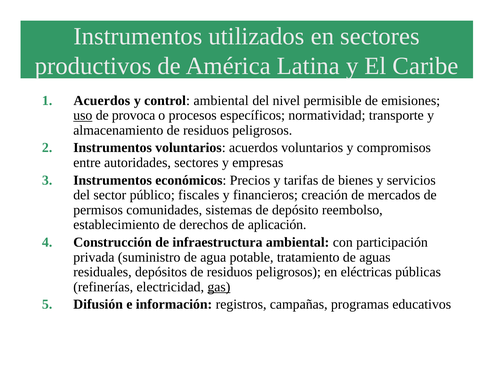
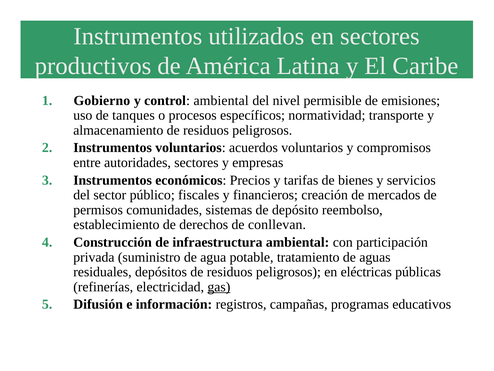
Acuerdos at (102, 100): Acuerdos -> Gobierno
uso underline: present -> none
provoca: provoca -> tanques
aplicación: aplicación -> conllevan
